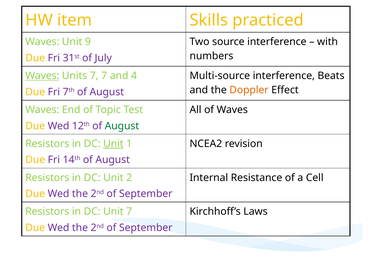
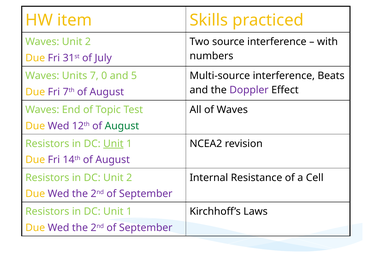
Waves Unit 9: 9 -> 2
Waves at (42, 76) underline: present -> none
7 7: 7 -> 0
4: 4 -> 5
Doppler colour: orange -> purple
7 at (129, 212): 7 -> 1
